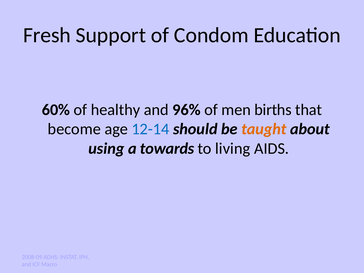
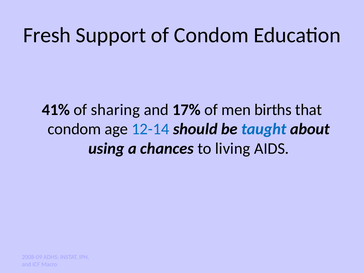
60%: 60% -> 41%
healthy: healthy -> sharing
96%: 96% -> 17%
become at (74, 129): become -> condom
taught colour: orange -> blue
towards: towards -> chances
